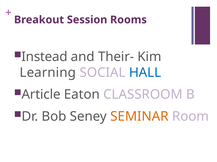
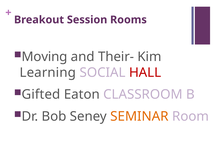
Instead: Instead -> Moving
HALL colour: blue -> red
Article: Article -> Gifted
